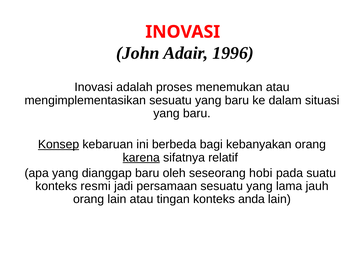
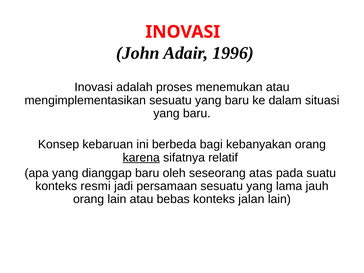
Konsep underline: present -> none
hobi: hobi -> atas
tingan: tingan -> bebas
anda: anda -> jalan
